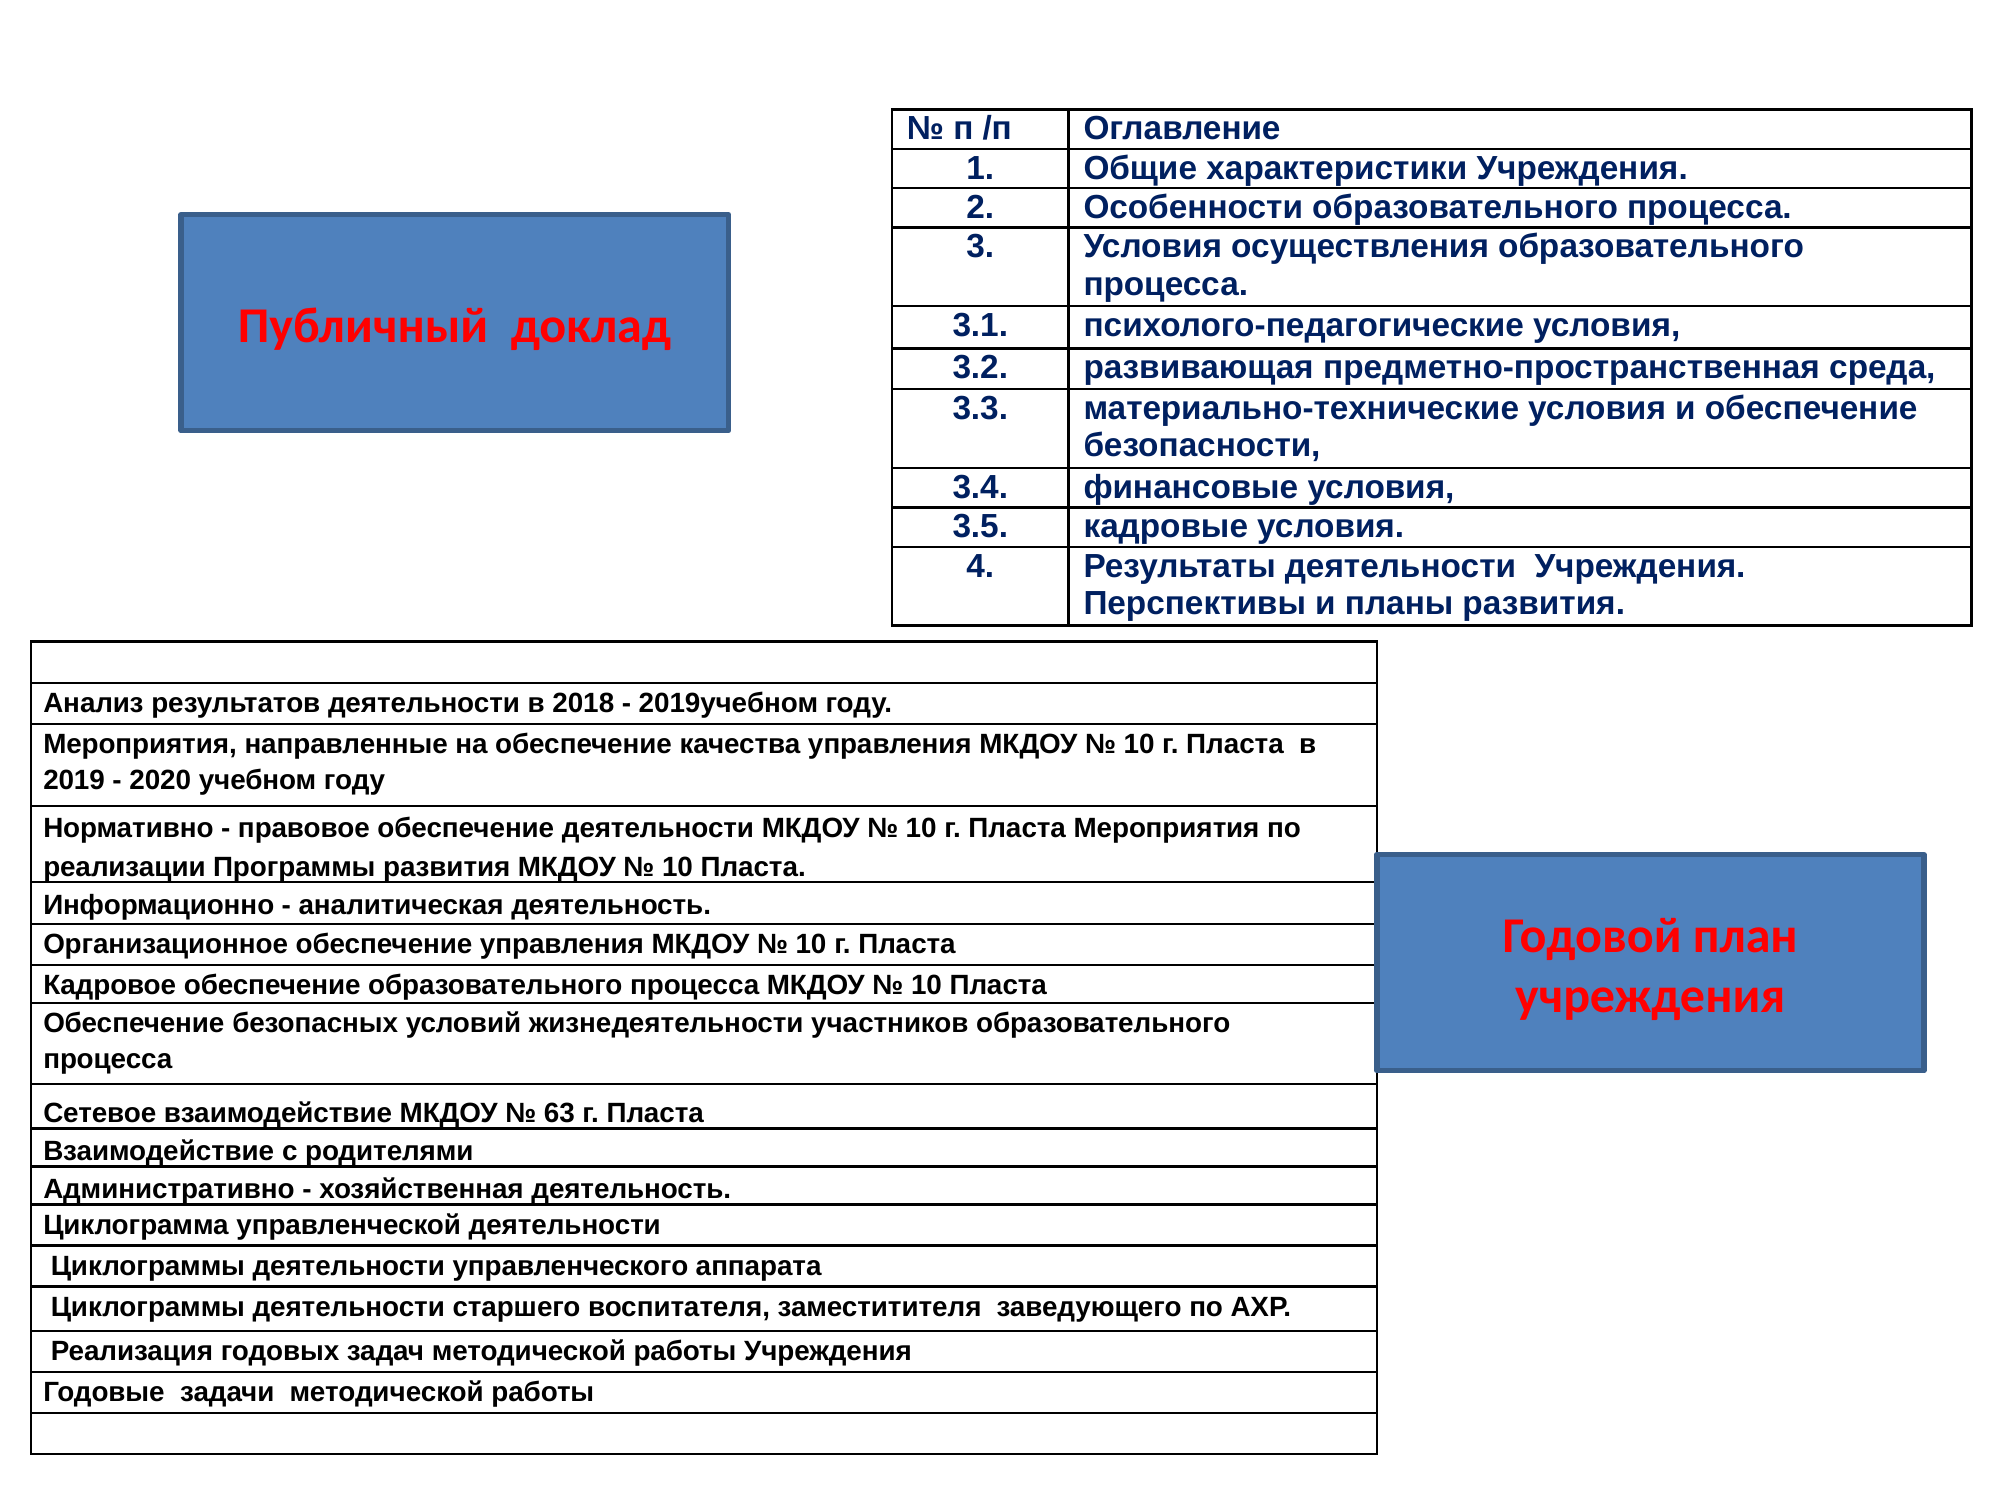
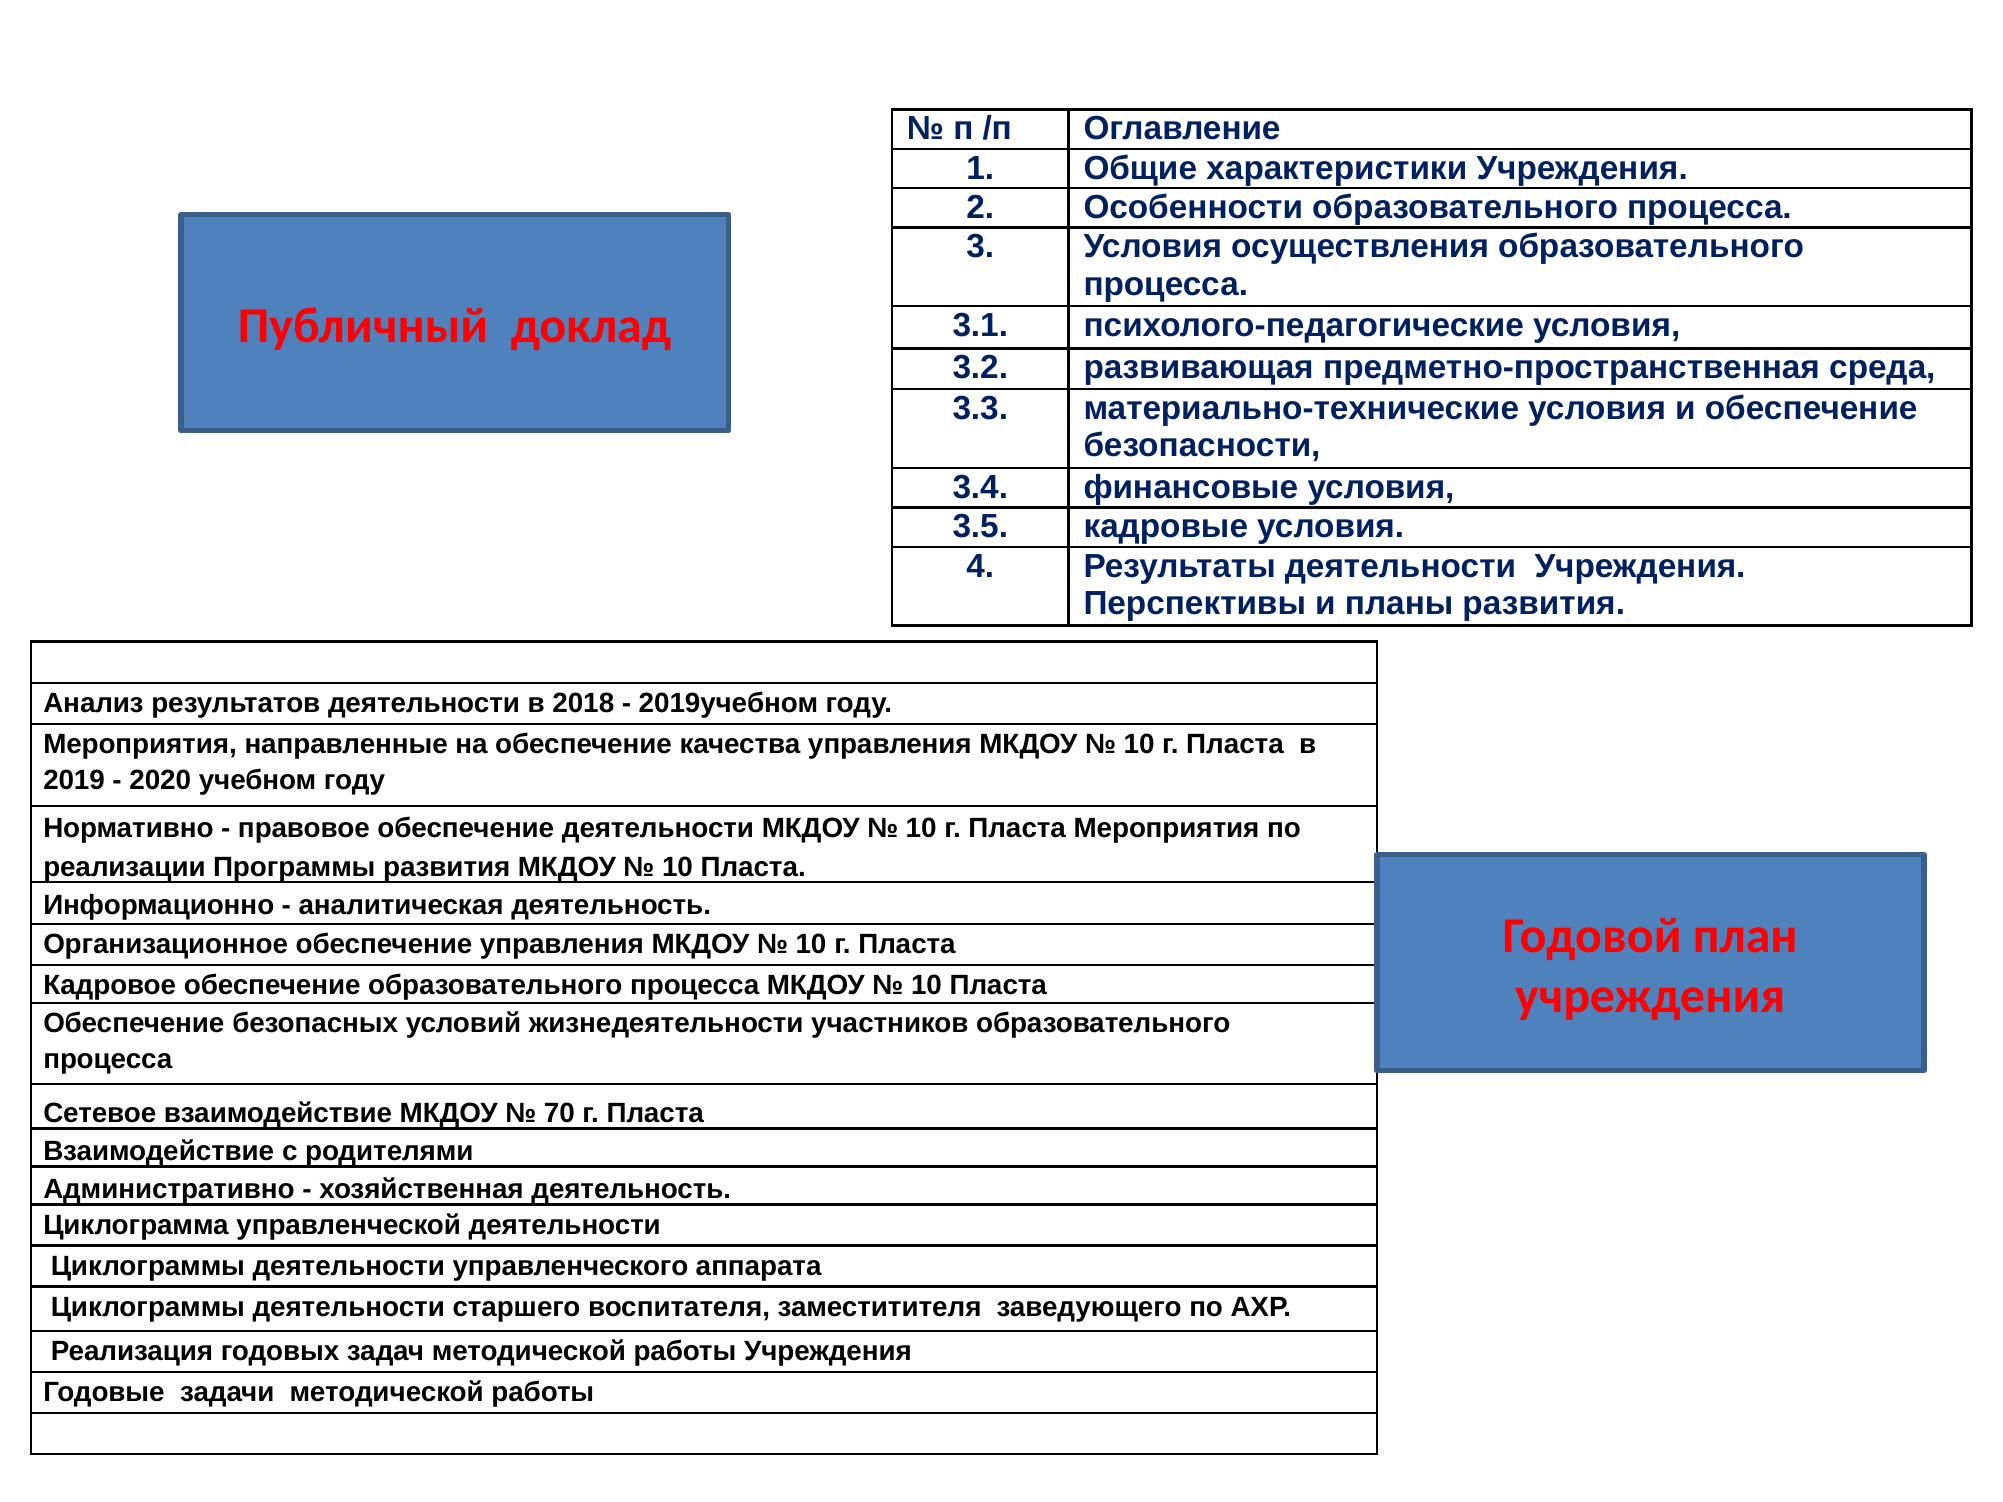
63: 63 -> 70
